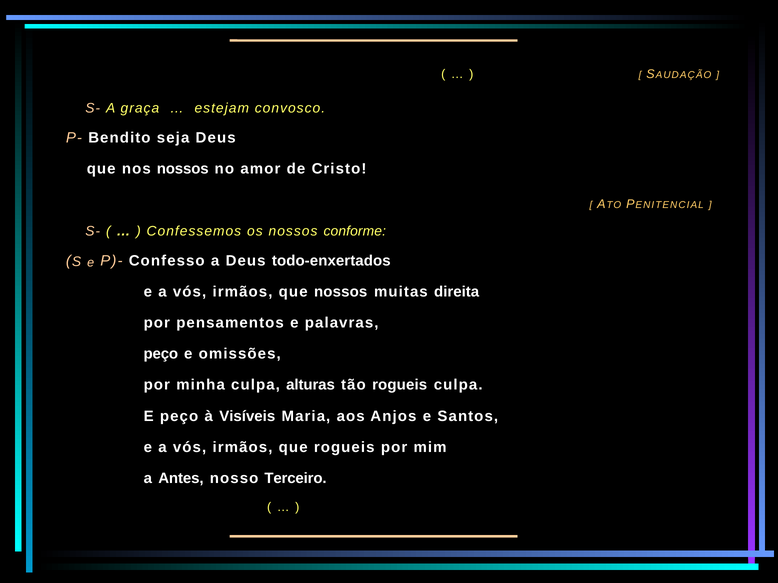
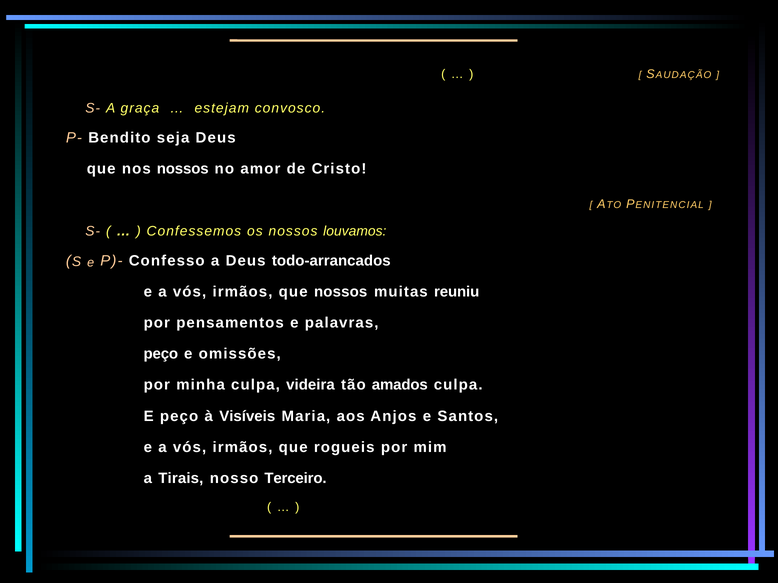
conforme: conforme -> louvamos
todo-enxertados: todo-enxertados -> todo-arrancados
direita: direita -> reuniu
alturas: alturas -> videira
tão rogueis: rogueis -> amados
Antes: Antes -> Tirais
